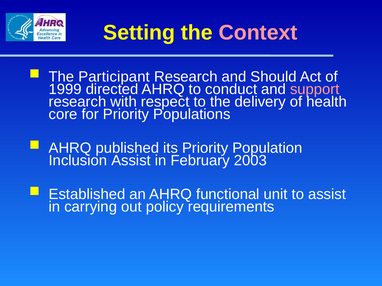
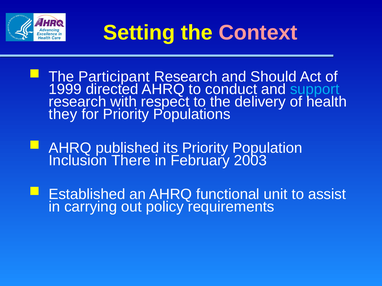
support colour: pink -> light blue
core: core -> they
Inclusion Assist: Assist -> There
